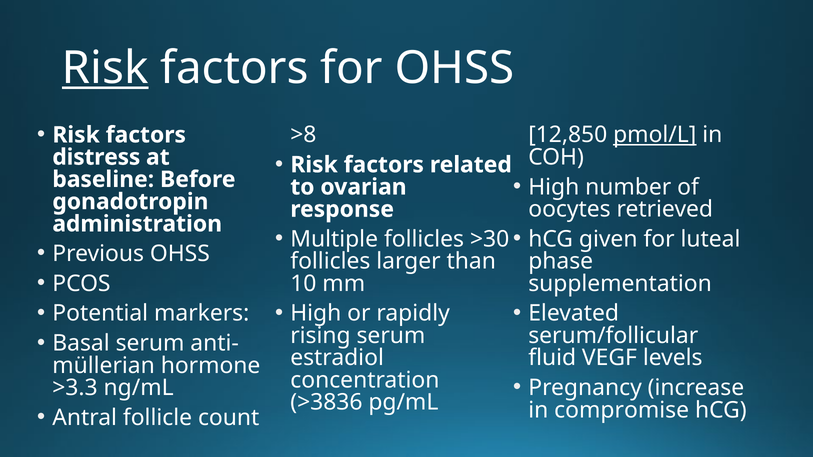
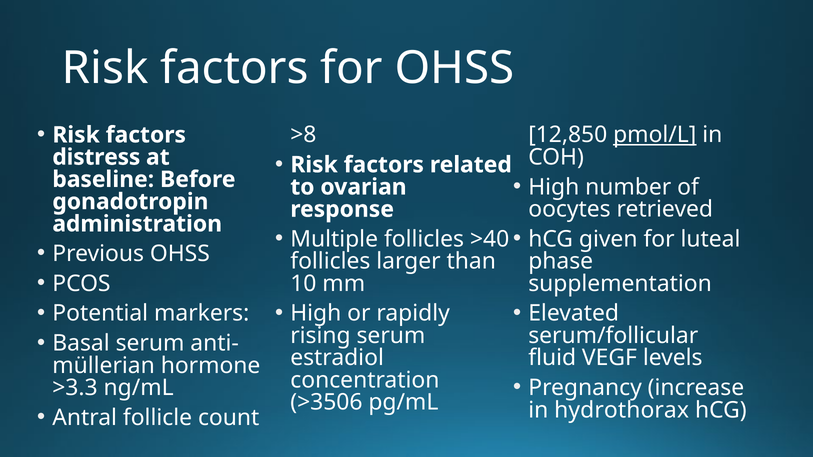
Risk at (105, 68) underline: present -> none
>30: >30 -> >40
>3836: >3836 -> >3506
compromise: compromise -> hydrothorax
